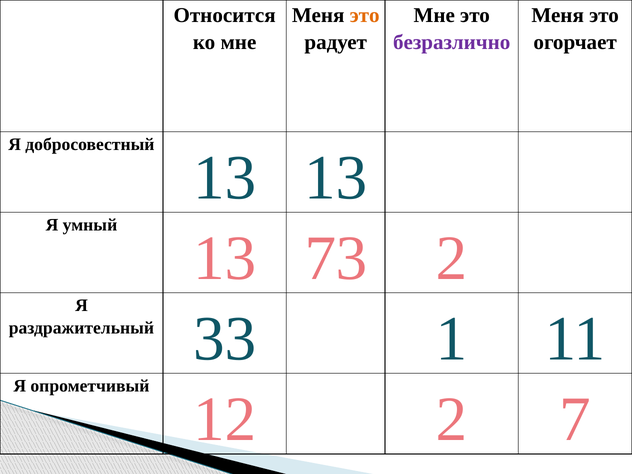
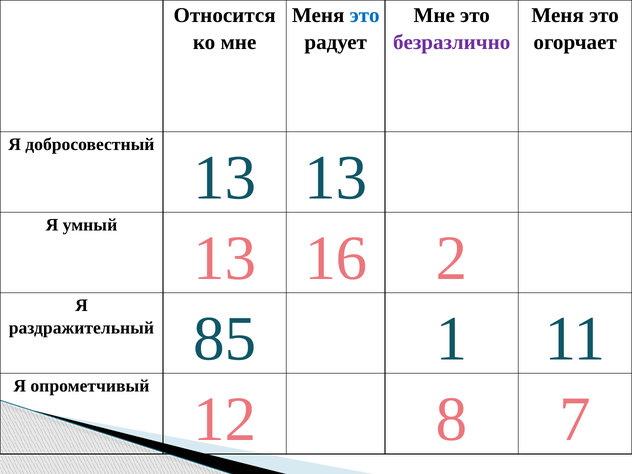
это at (365, 15) colour: orange -> blue
73: 73 -> 16
33: 33 -> 85
12 2: 2 -> 8
